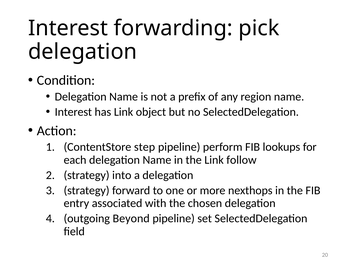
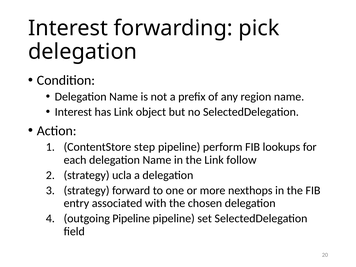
into: into -> ucla
outgoing Beyond: Beyond -> Pipeline
